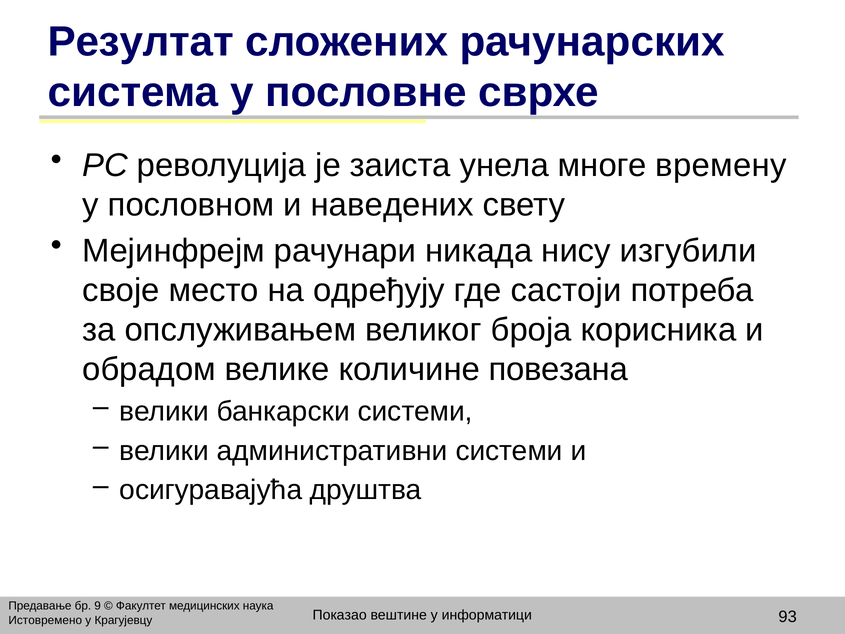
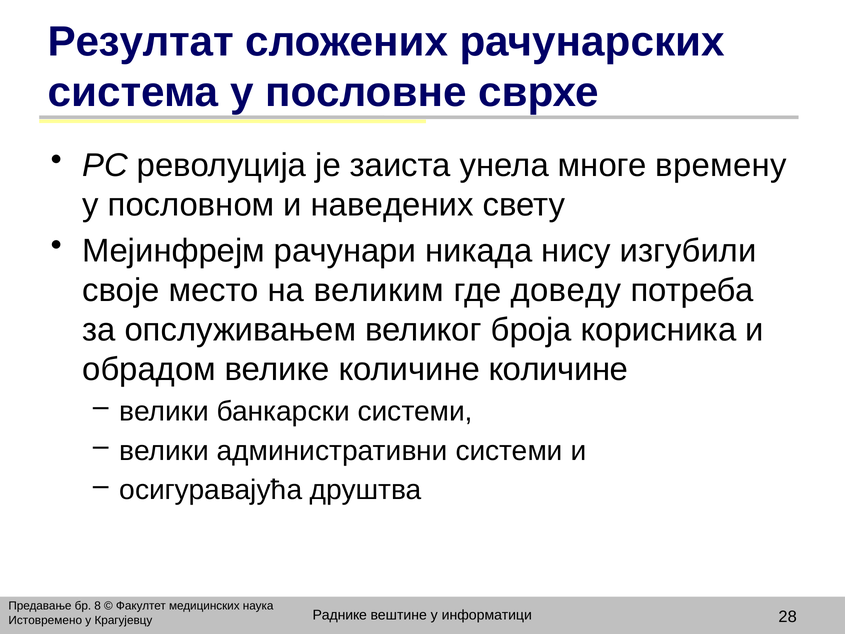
одређују: одређују -> великим
састоји: састоји -> доведу
количине повезана: повезана -> количине
9: 9 -> 8
Показао: Показао -> Раднике
93: 93 -> 28
